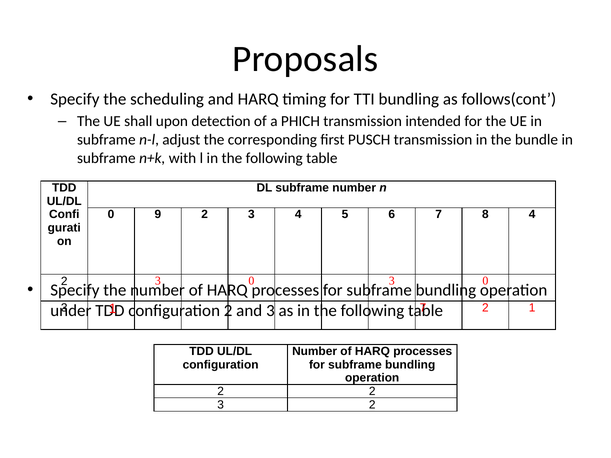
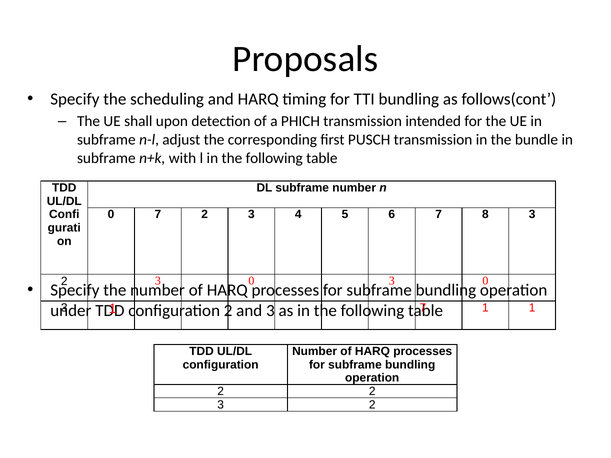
0 9: 9 -> 7
8 4: 4 -> 3
2 at (485, 308): 2 -> 1
